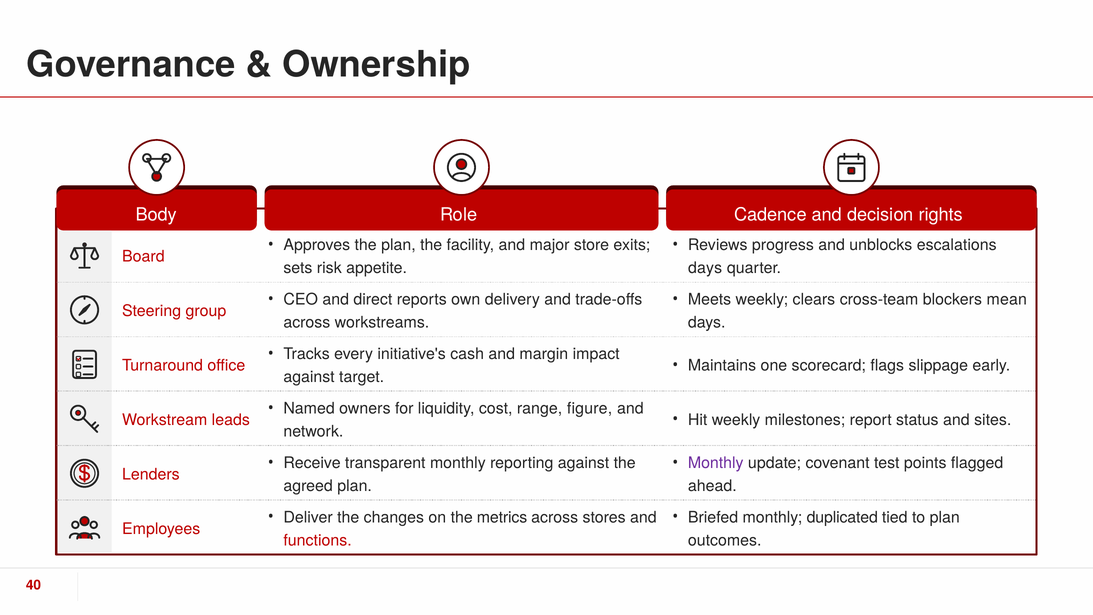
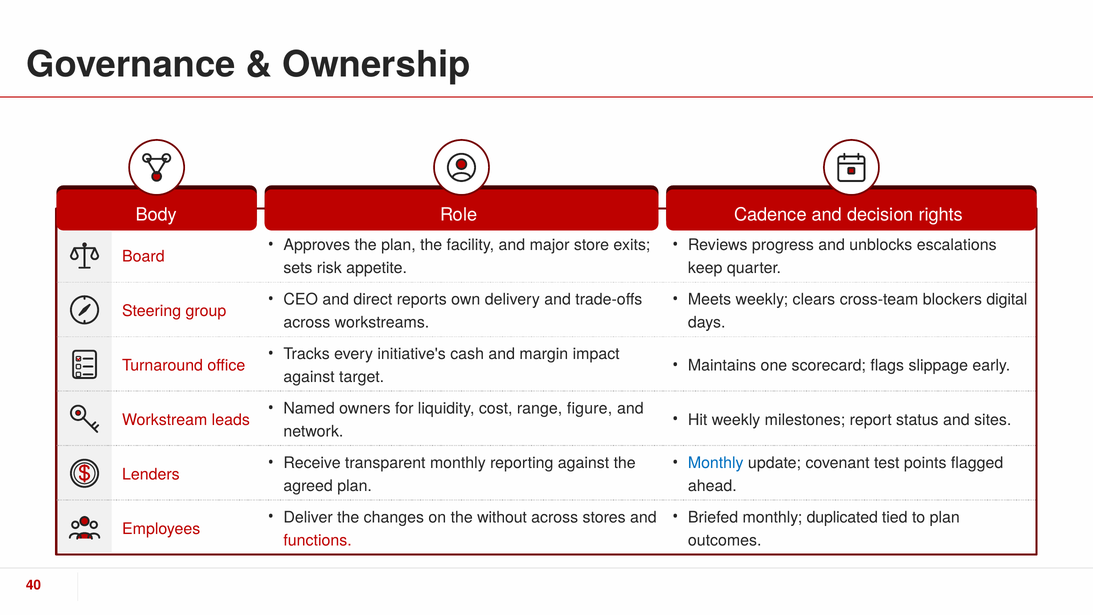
days at (705, 268): days -> keep
mean: mean -> digital
Monthly at (716, 463) colour: purple -> blue
metrics: metrics -> without
